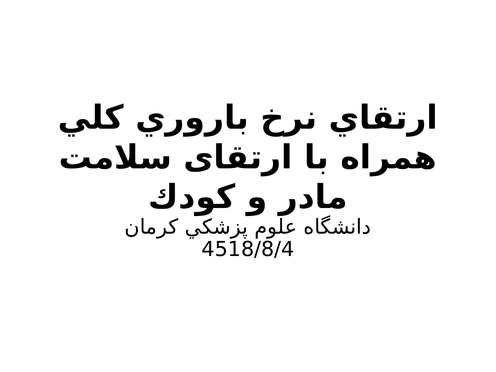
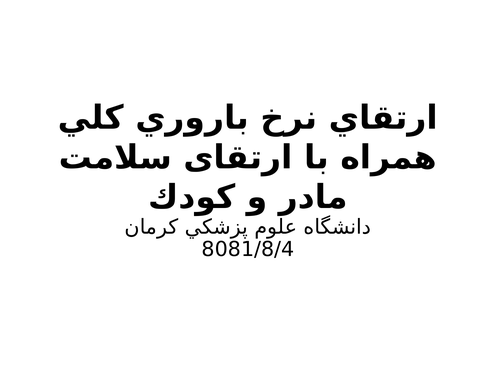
4518/8/4: 4518/8/4 -> 8081/8/4
